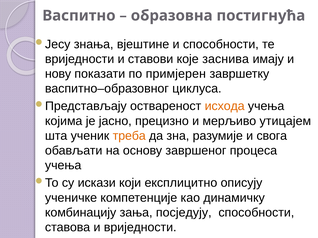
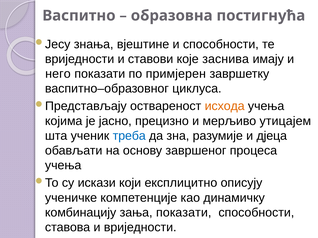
нову: нову -> него
треба colour: orange -> blue
свога: свога -> дјеца
зања посједују: посједују -> показати
